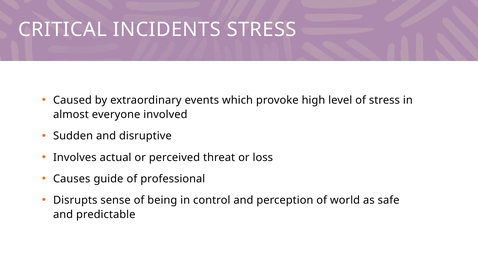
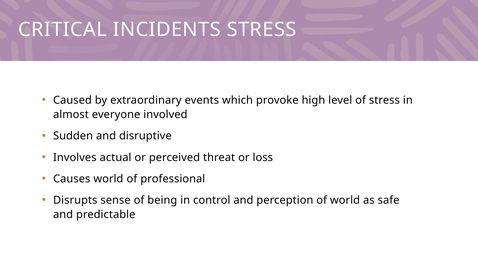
Causes guide: guide -> world
